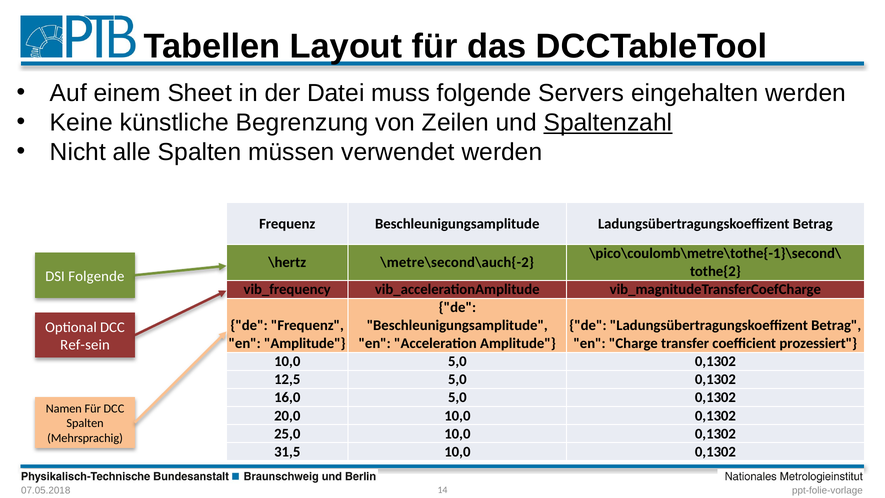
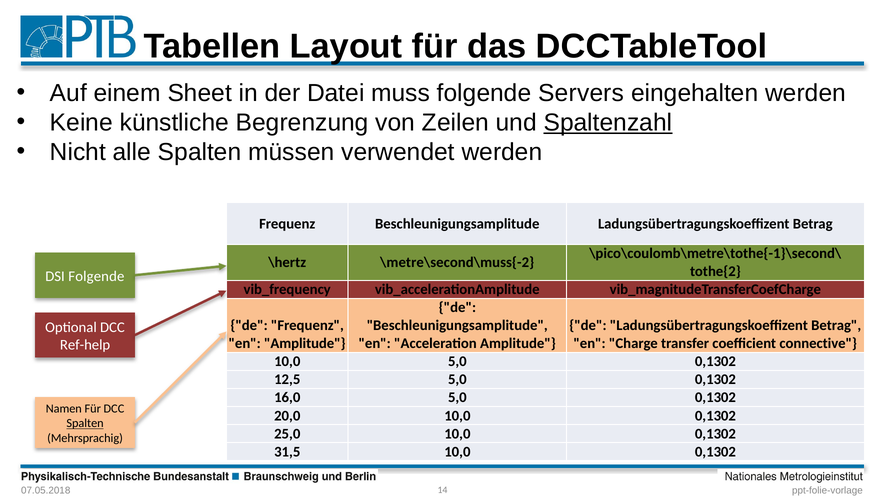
\metre\second\auch{-2: \metre\second\auch{-2 -> \metre\second\muss{-2
prozessiert: prozessiert -> connective
Ref-sein: Ref-sein -> Ref-help
Spalten at (85, 423) underline: none -> present
